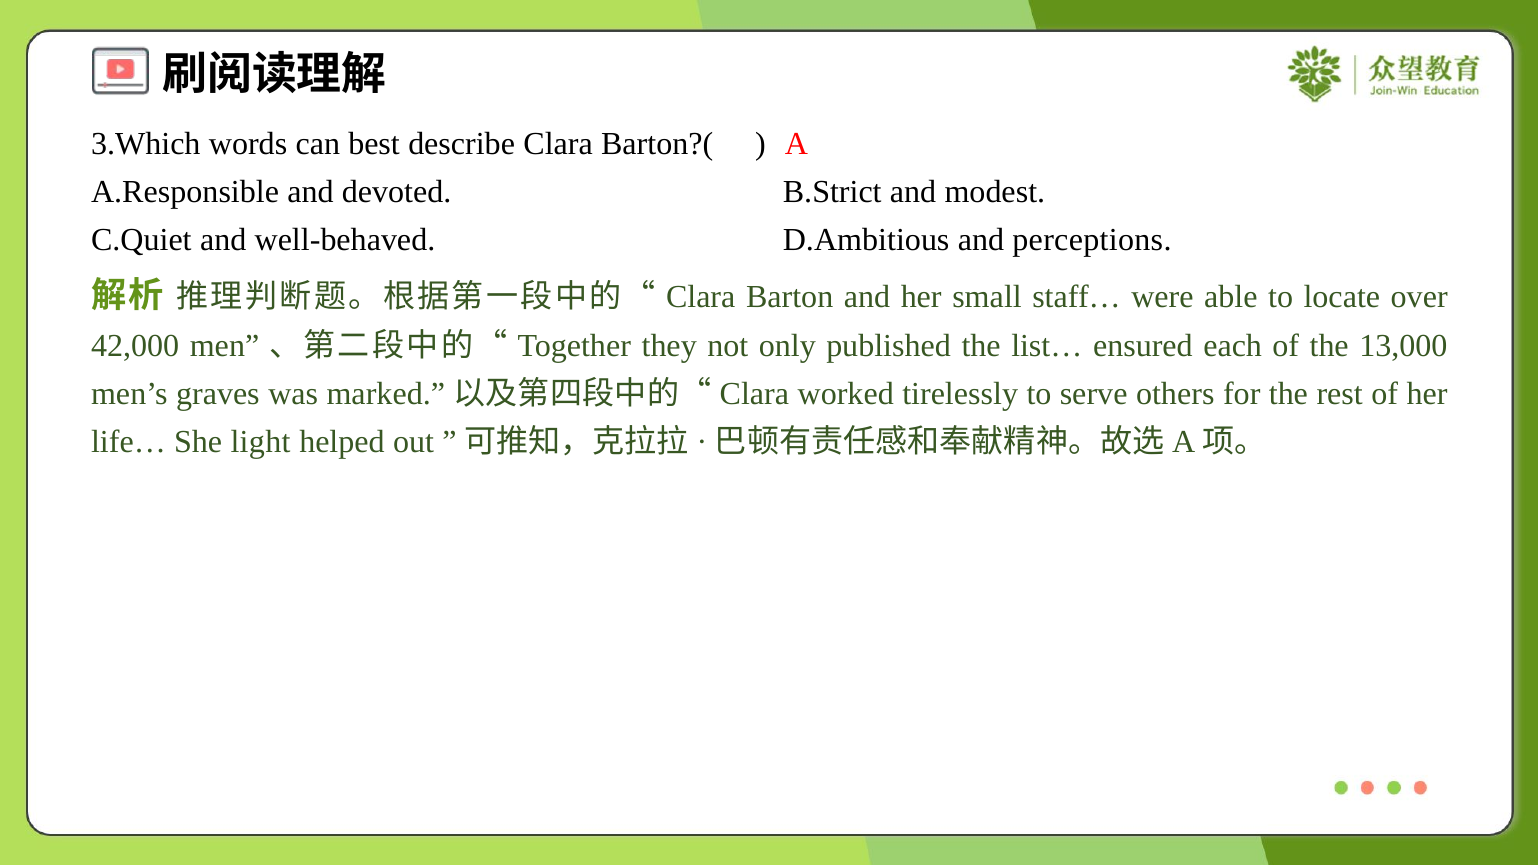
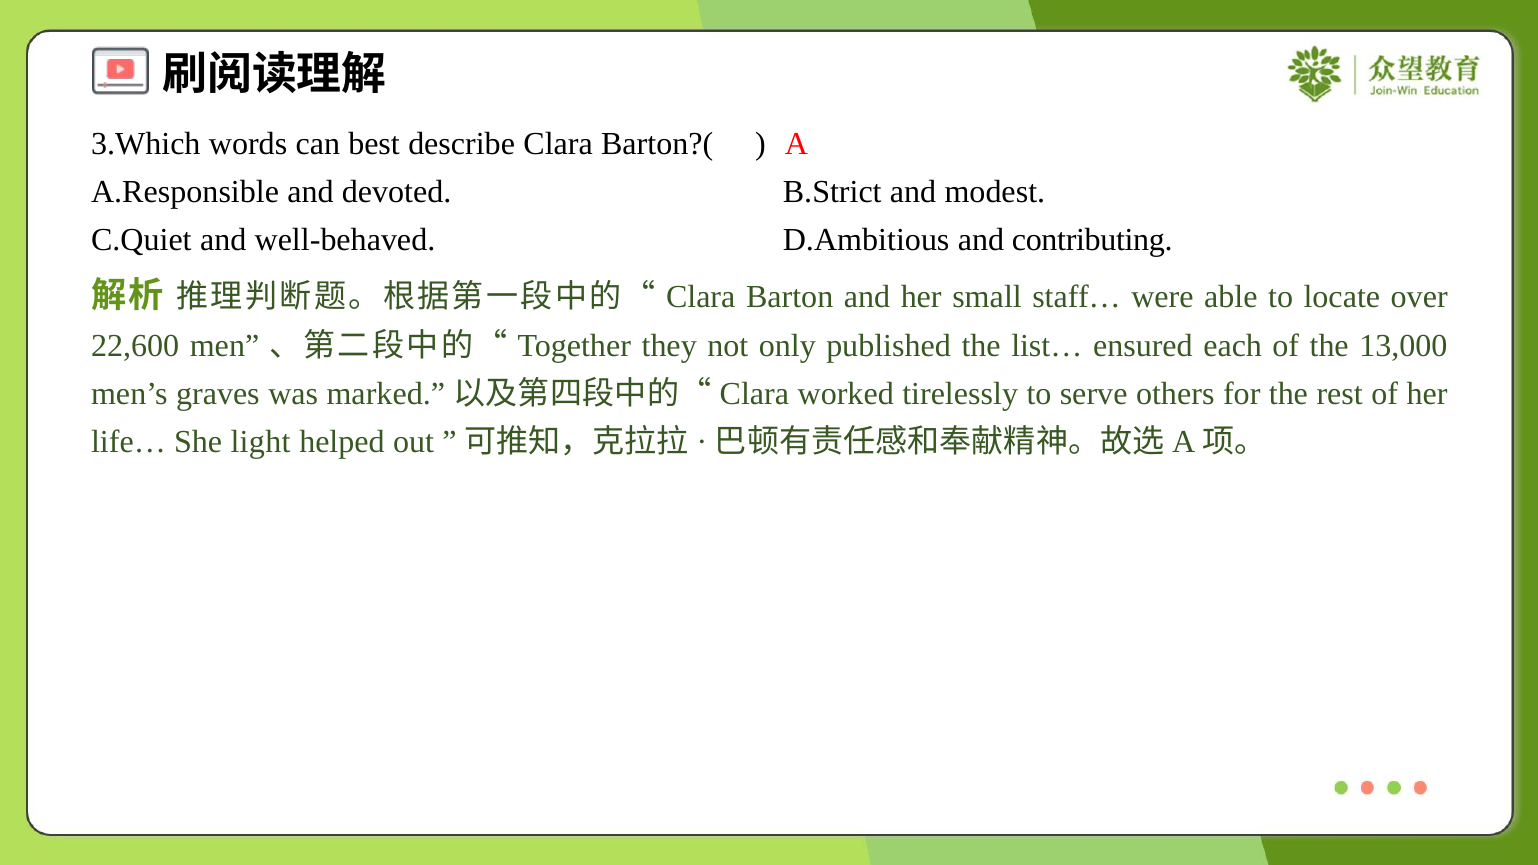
perceptions: perceptions -> contributing
42,000: 42,000 -> 22,600
